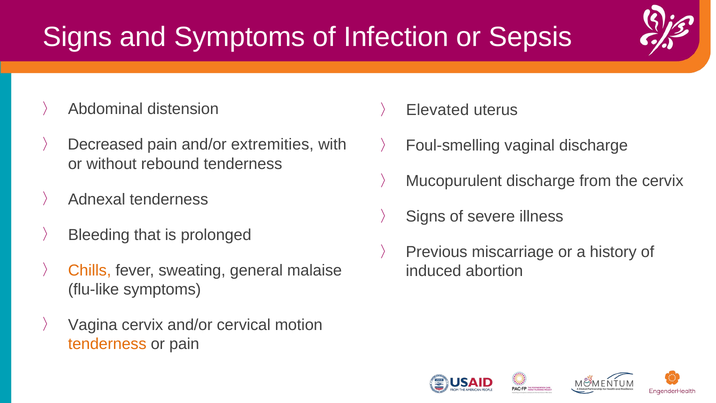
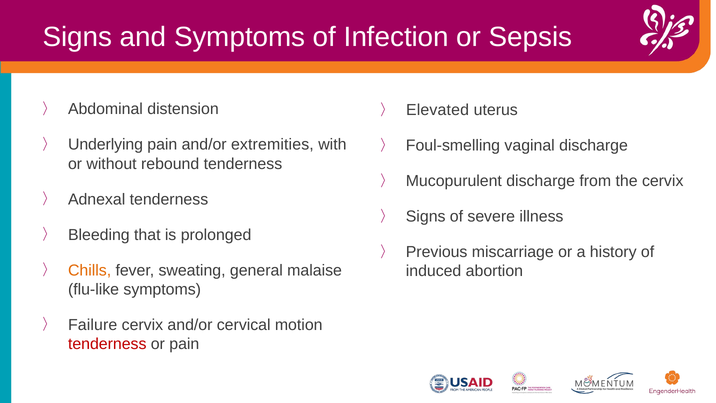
Decreased: Decreased -> Underlying
Vagina: Vagina -> Failure
tenderness at (107, 344) colour: orange -> red
